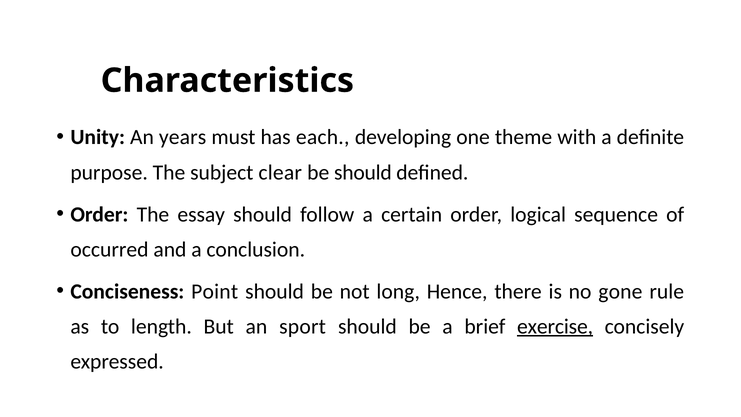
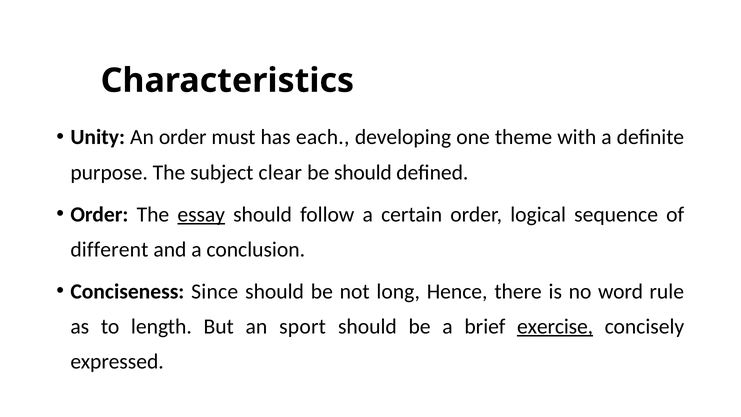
An years: years -> order
essay underline: none -> present
occurred: occurred -> different
Point: Point -> Since
gone: gone -> word
